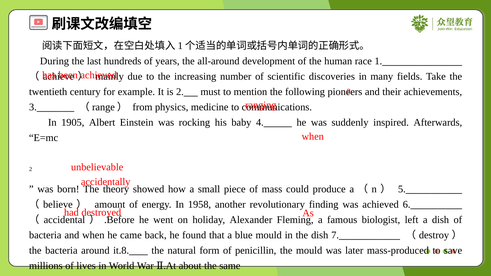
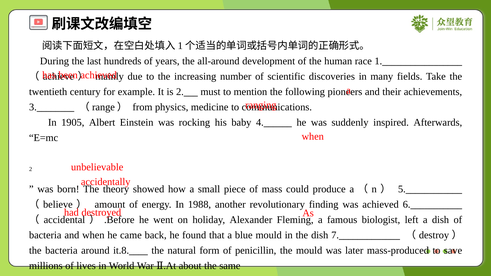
1958: 1958 -> 1988
